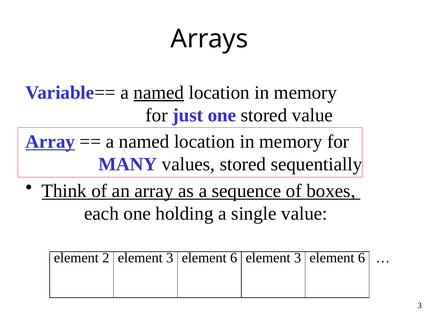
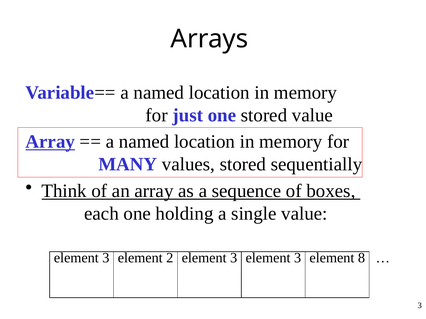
named at (159, 93) underline: present -> none
2 at (106, 258): 2 -> 3
3 at (170, 258): 3 -> 2
6 at (234, 258): 6 -> 3
6 at (361, 258): 6 -> 8
